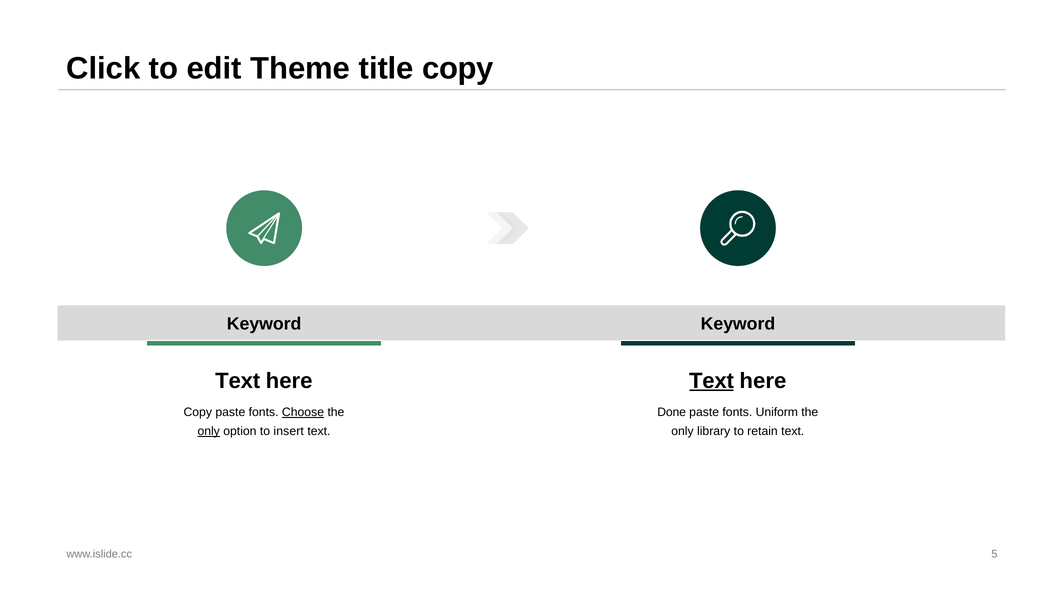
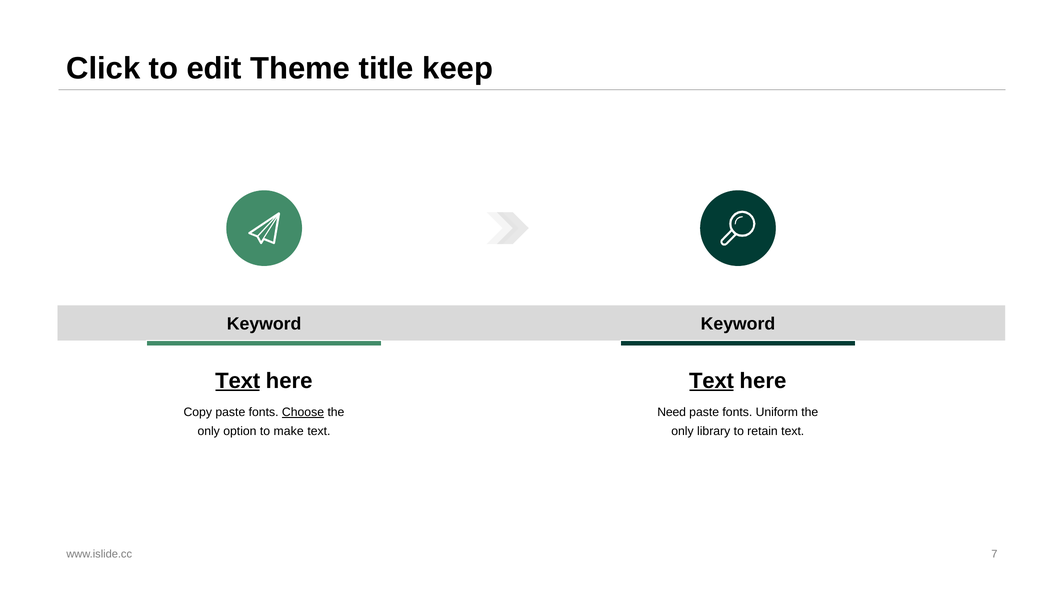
title copy: copy -> keep
Text at (238, 381) underline: none -> present
Done: Done -> Need
only at (209, 432) underline: present -> none
insert: insert -> make
5: 5 -> 7
